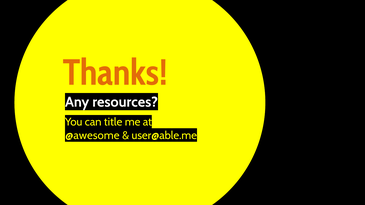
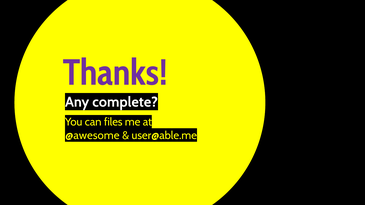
Thanks colour: orange -> purple
resources: resources -> complete
title: title -> files
